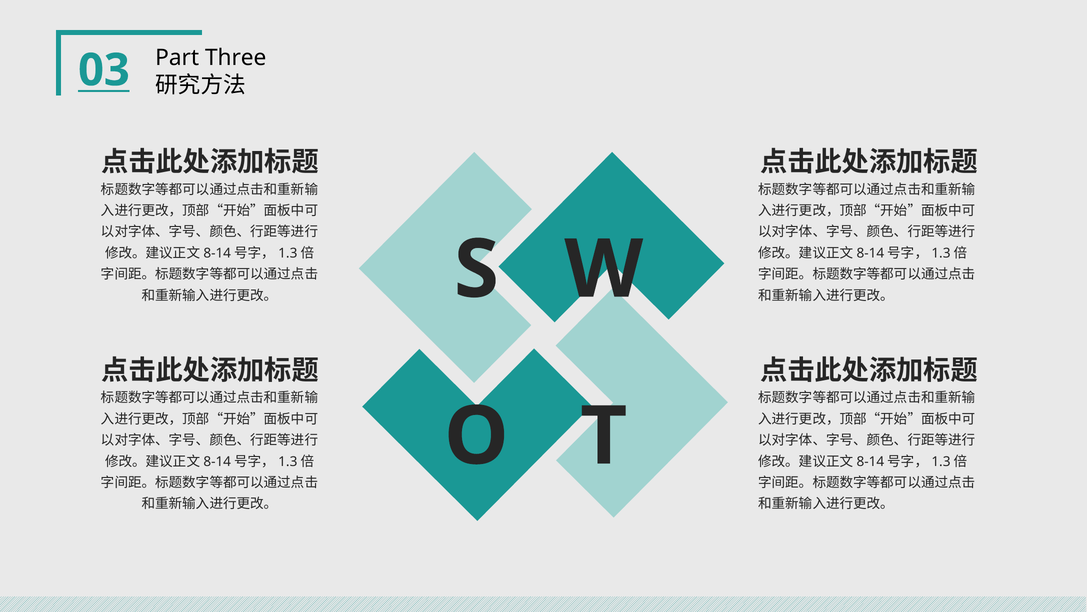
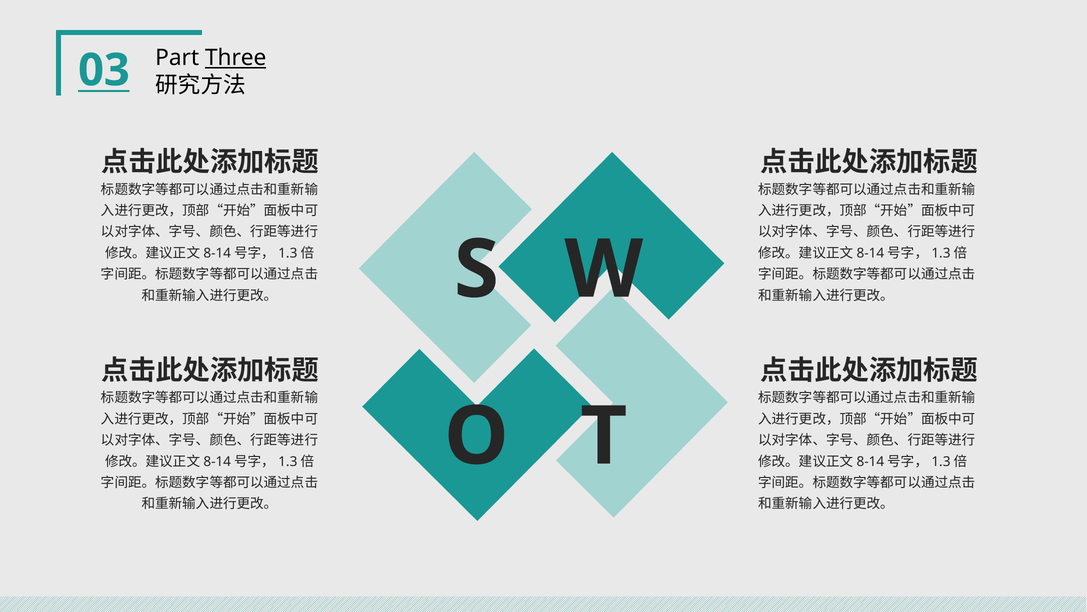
Three underline: none -> present
